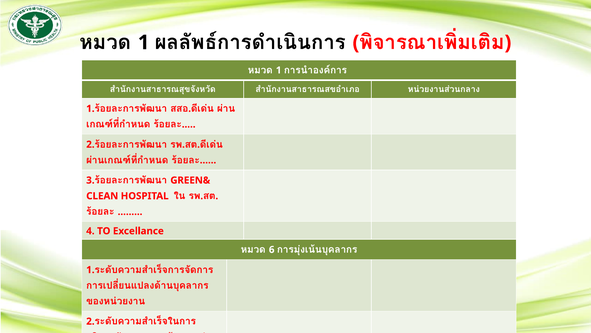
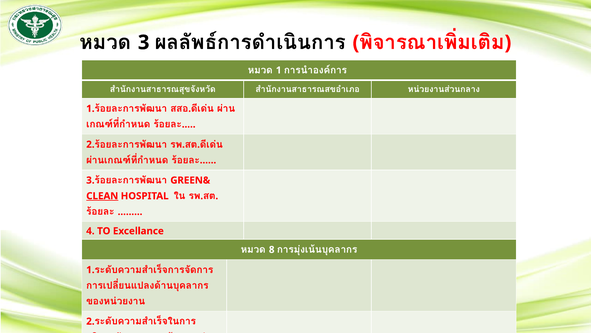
1 at (144, 42): 1 -> 3
CLEAN underline: none -> present
6: 6 -> 8
